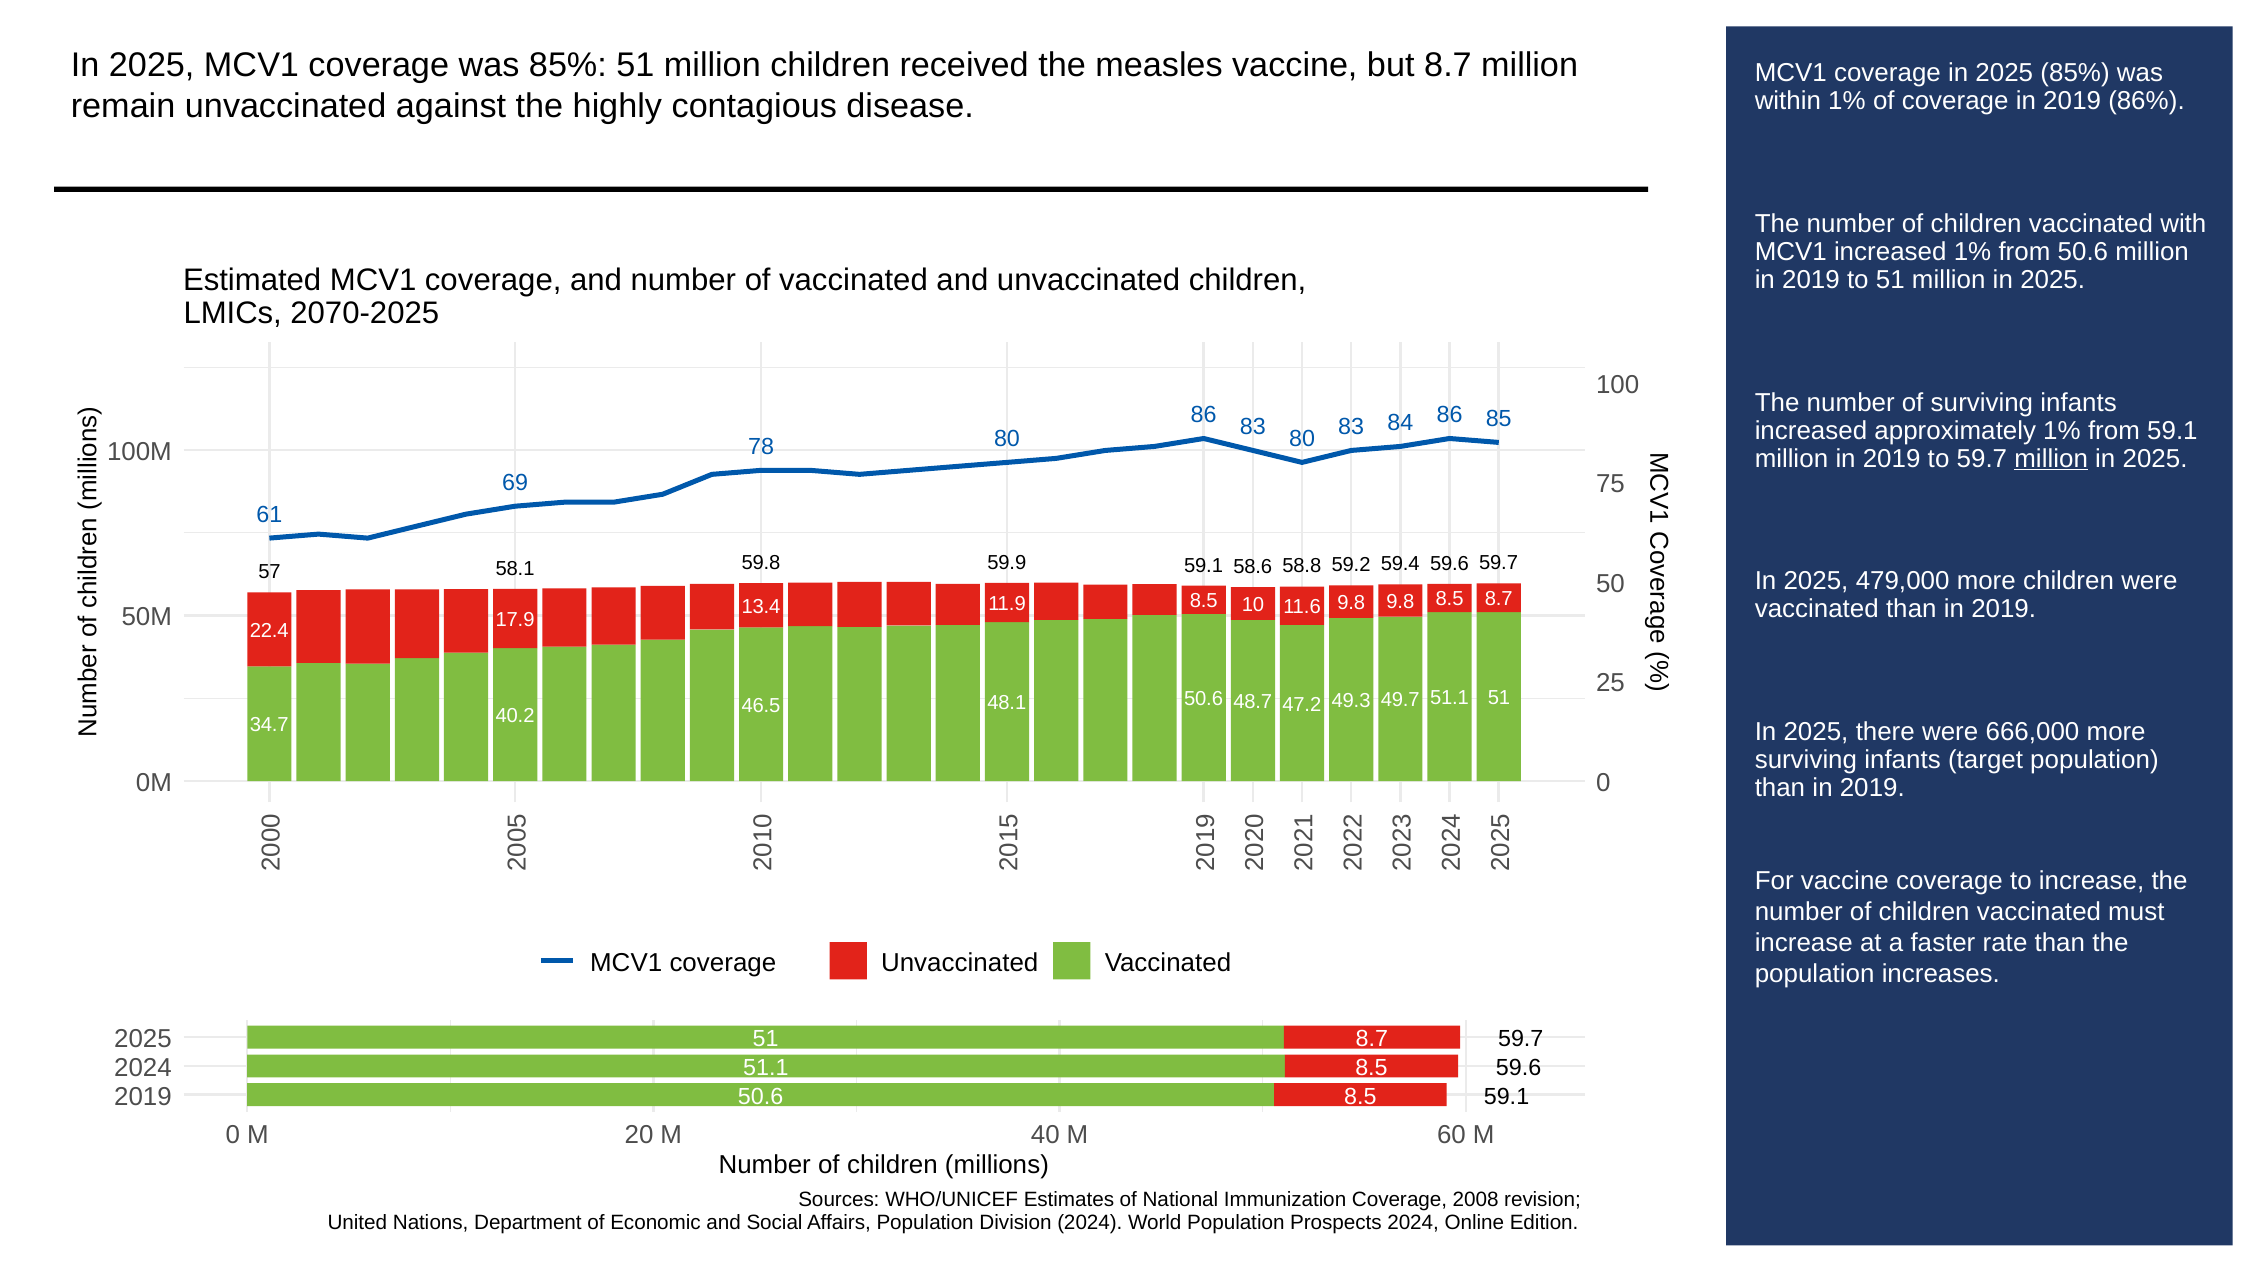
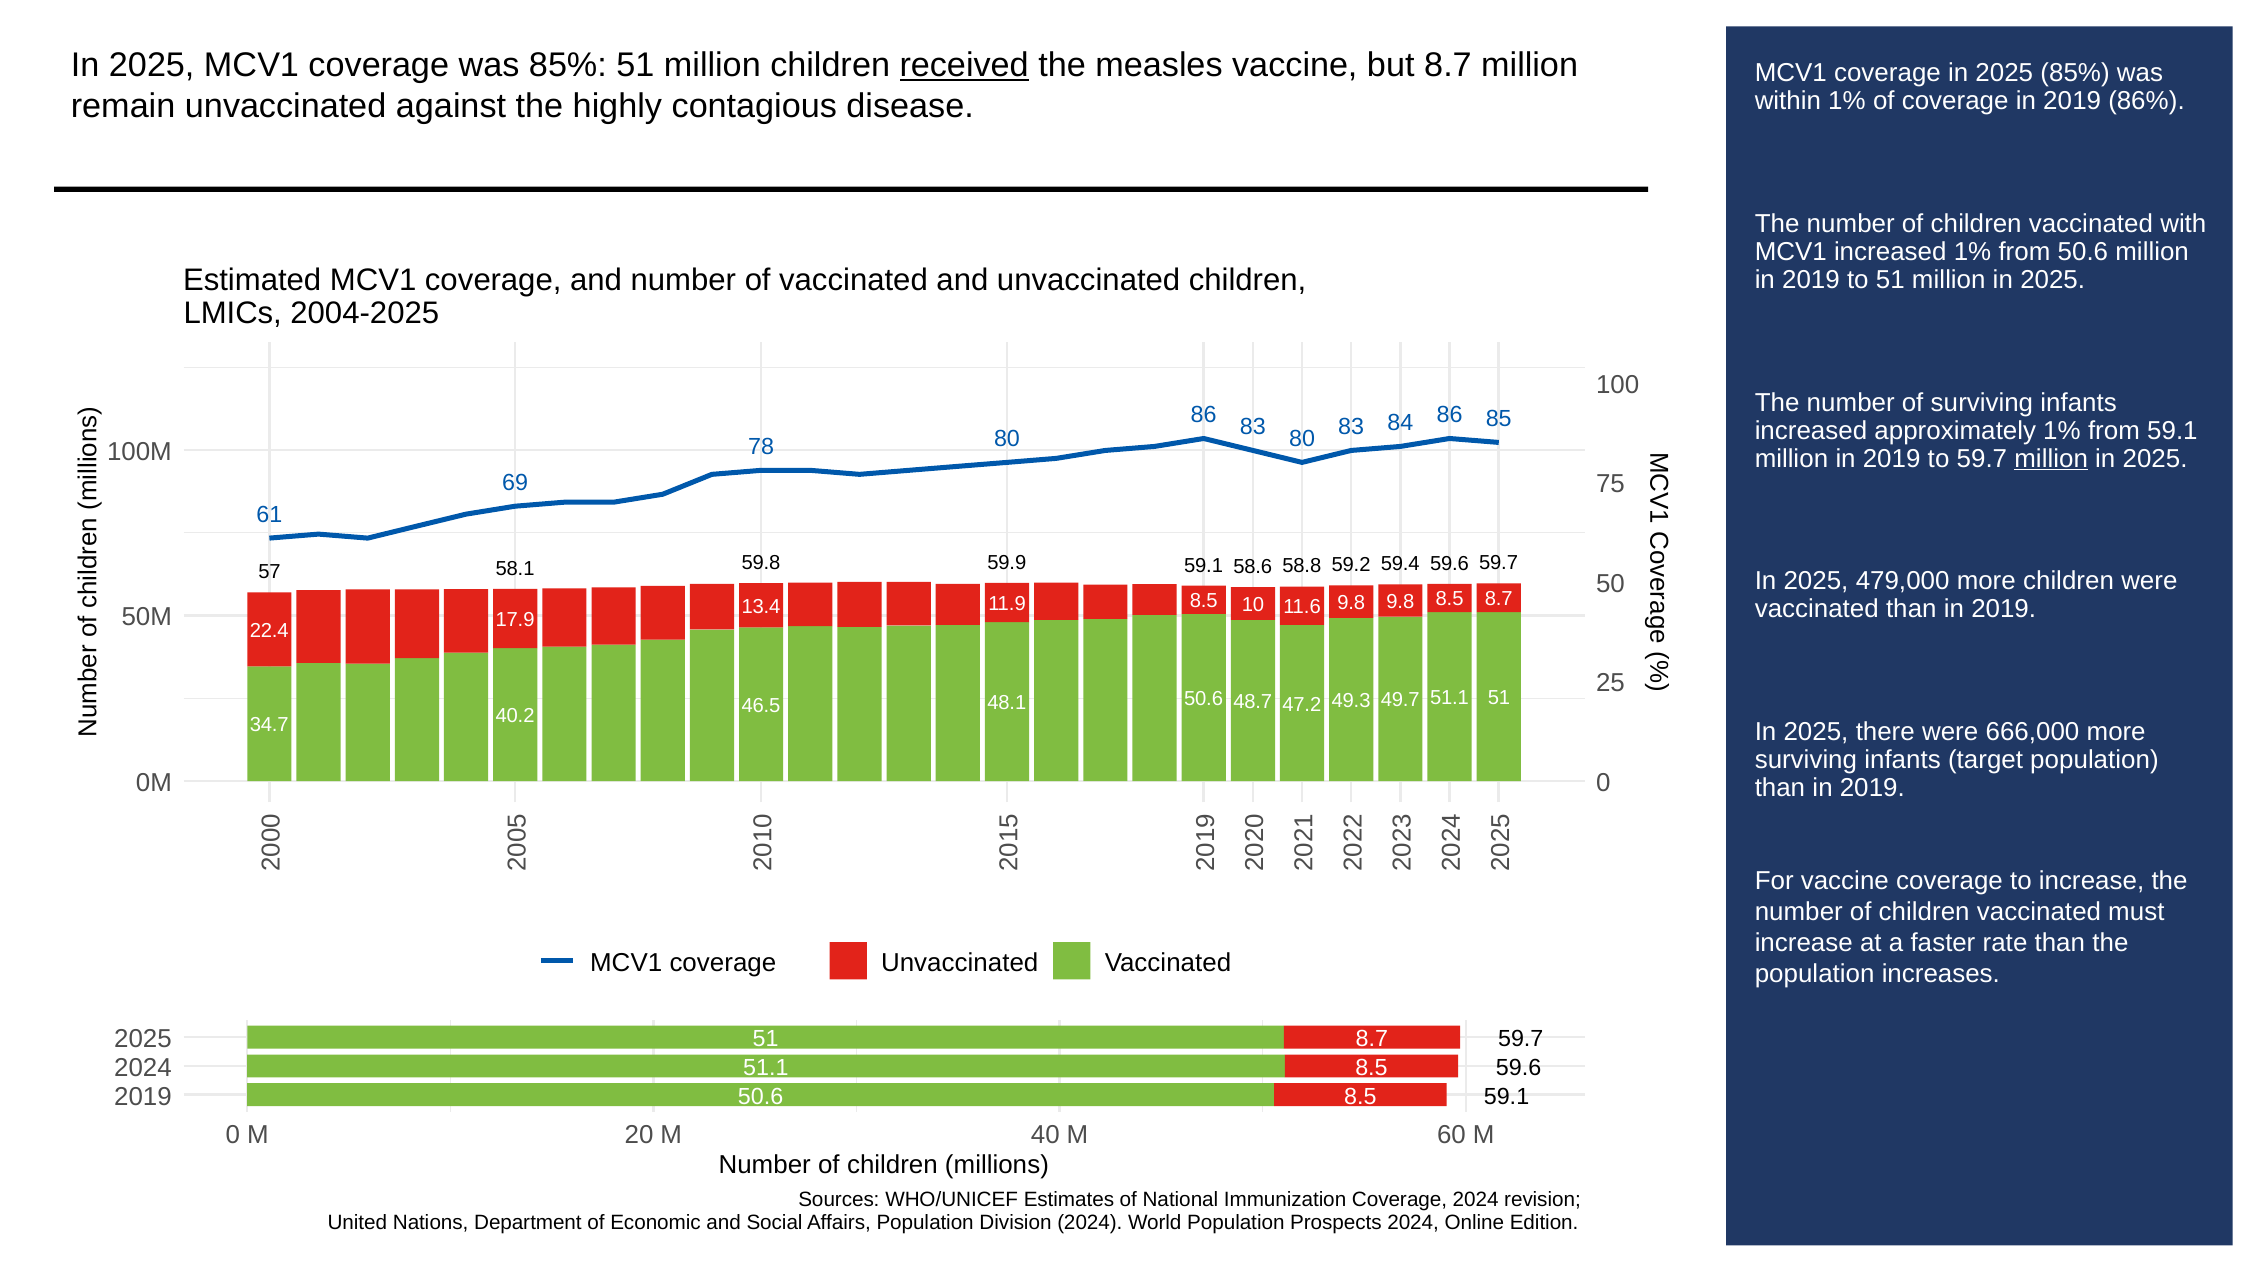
received underline: none -> present
2070-2025: 2070-2025 -> 2004-2025
Coverage 2008: 2008 -> 2024
